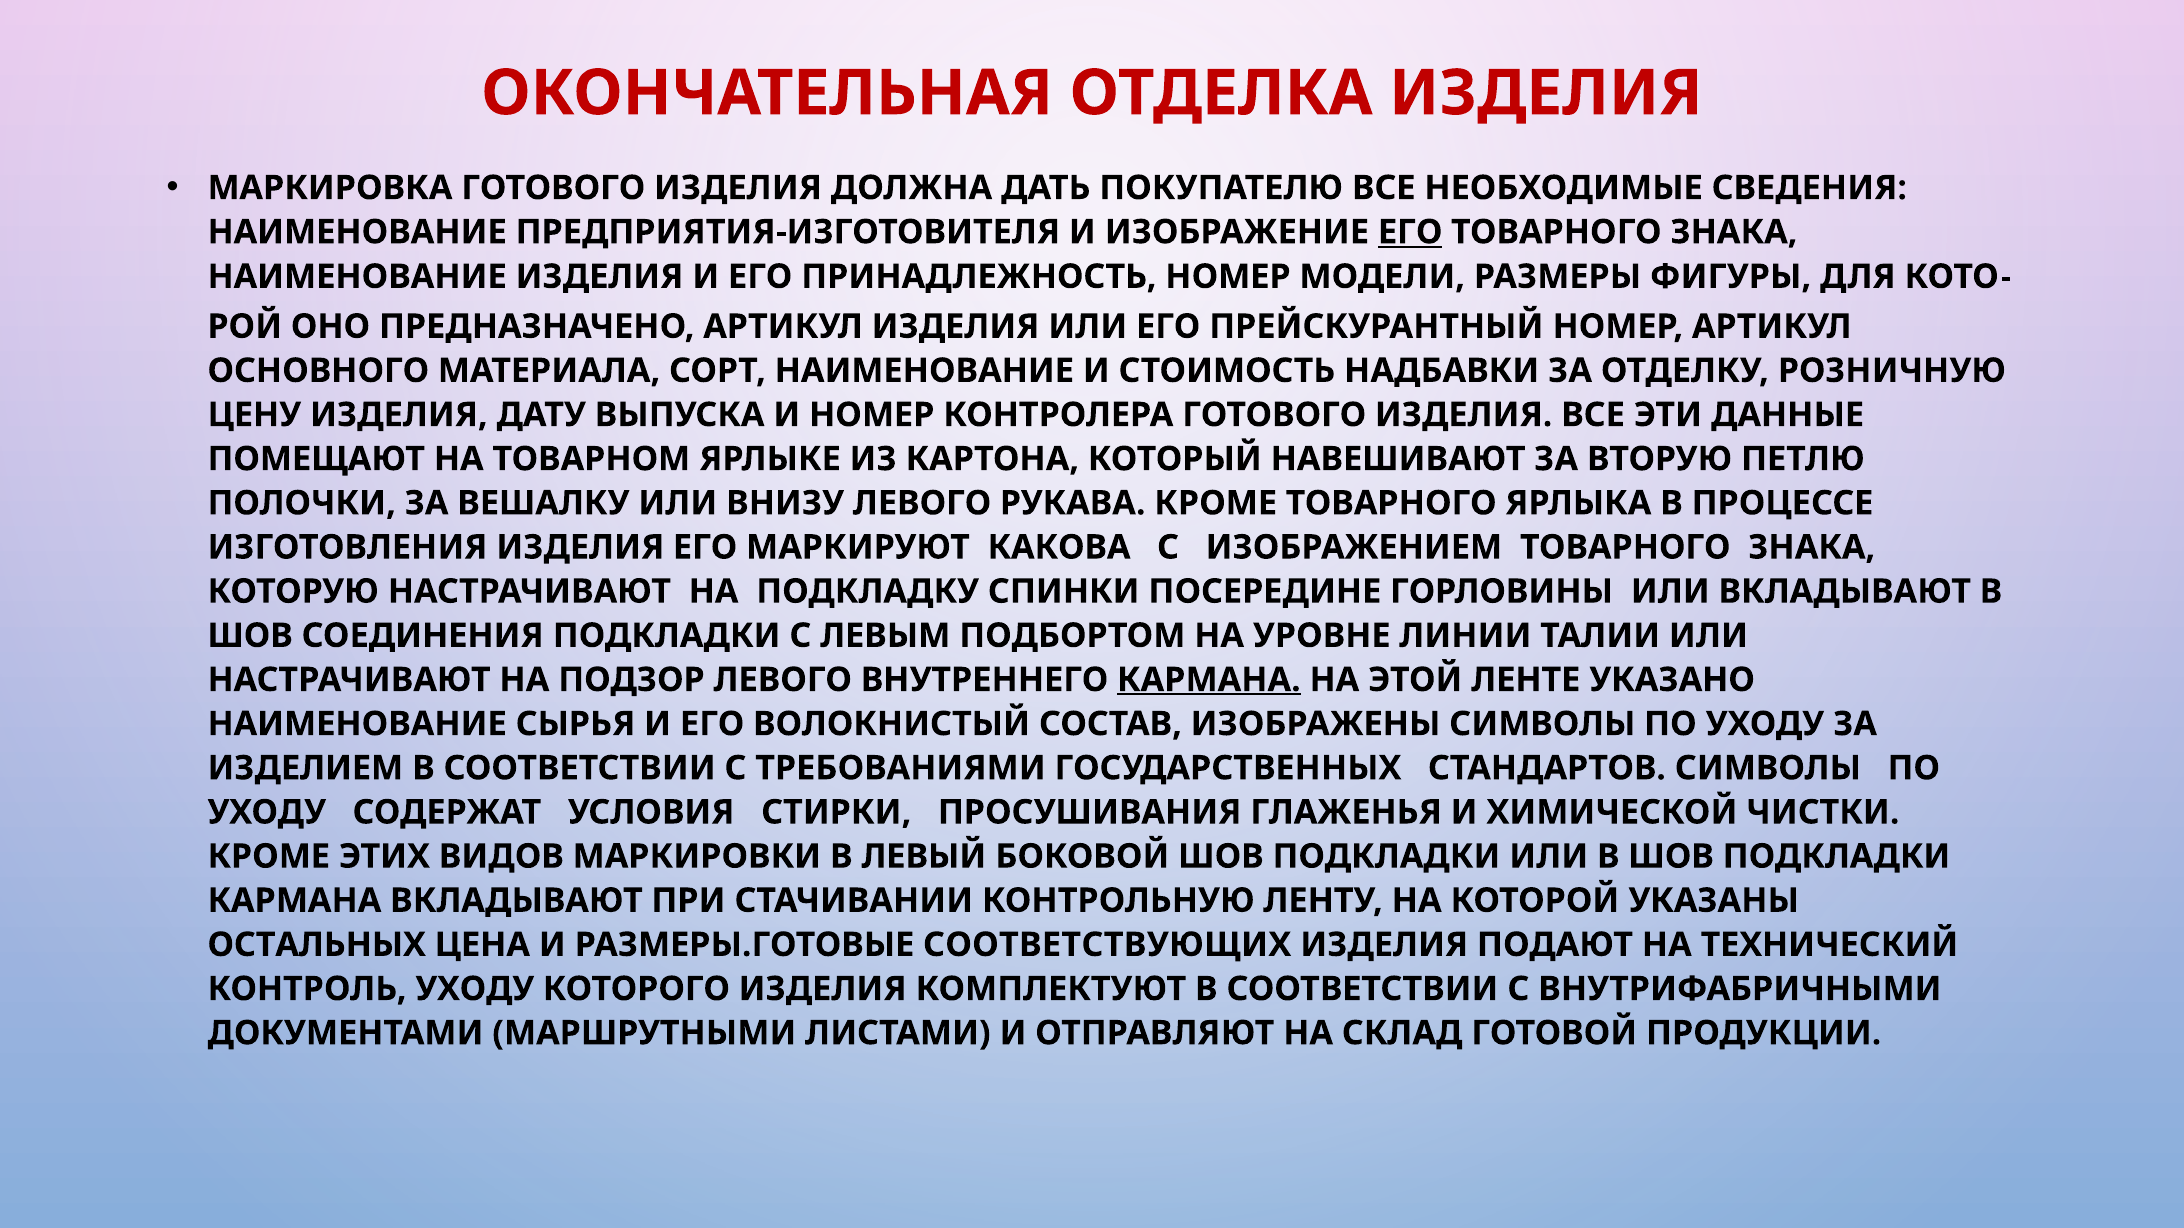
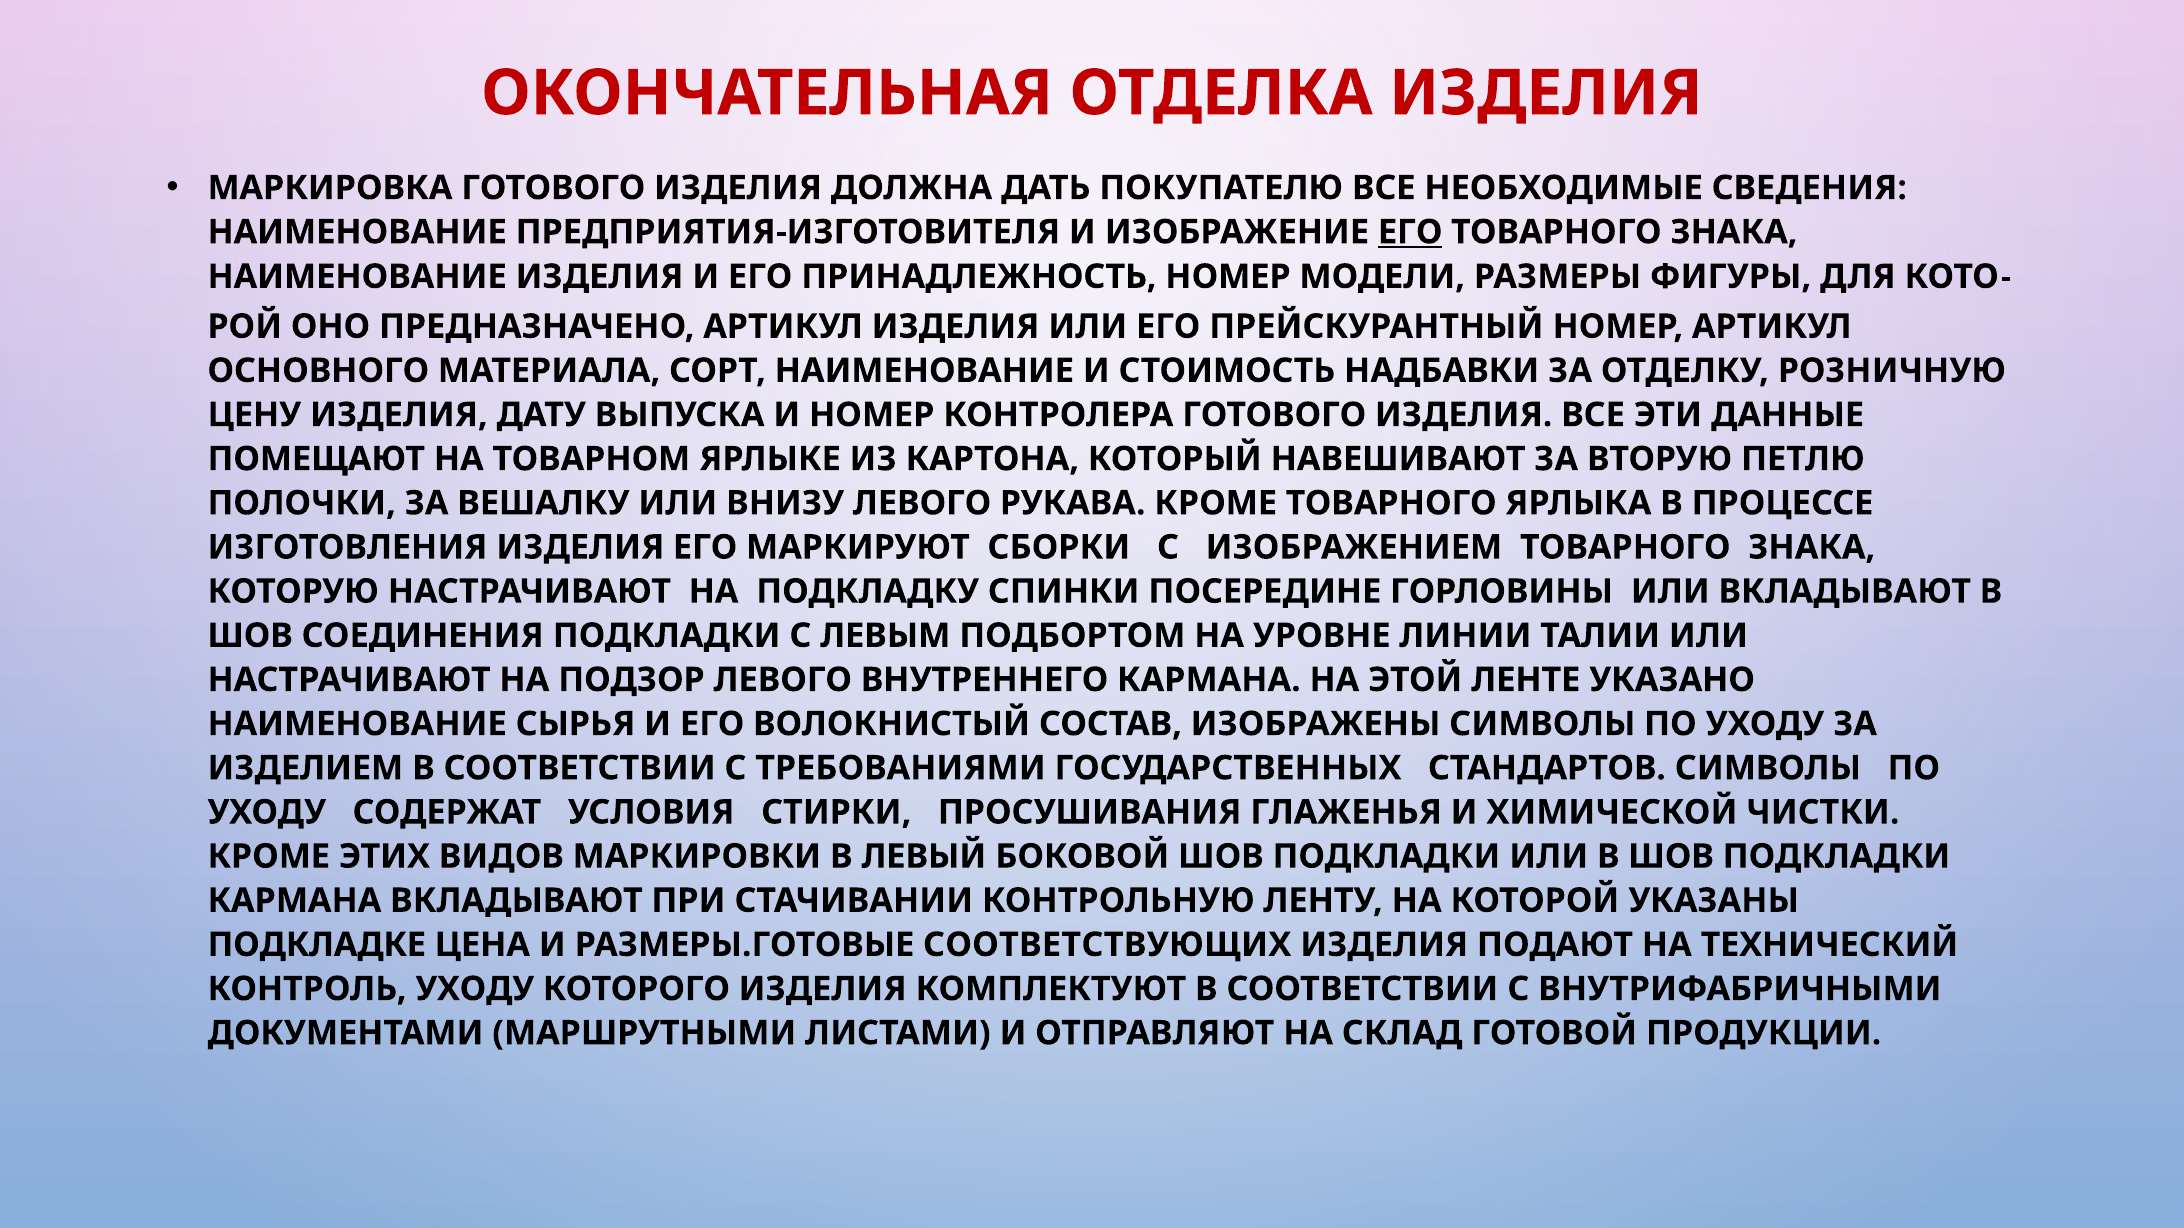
КАКОВА: КАКОВА -> СБОРКИ
КАРМАНА at (1209, 680) underline: present -> none
ОСТАЛЬНЫХ: ОСТАЛЬНЫХ -> ПОДКЛАДКЕ
